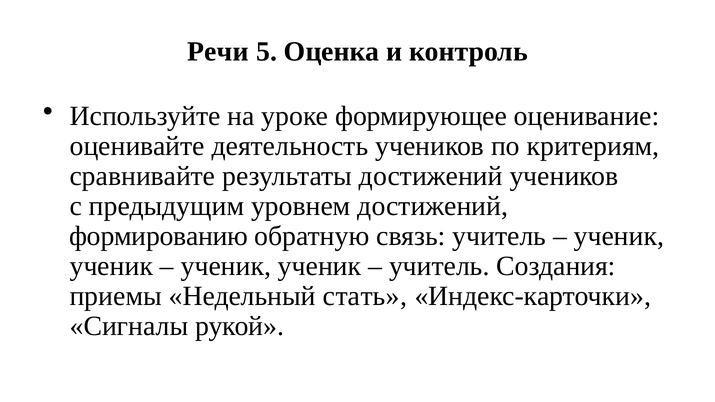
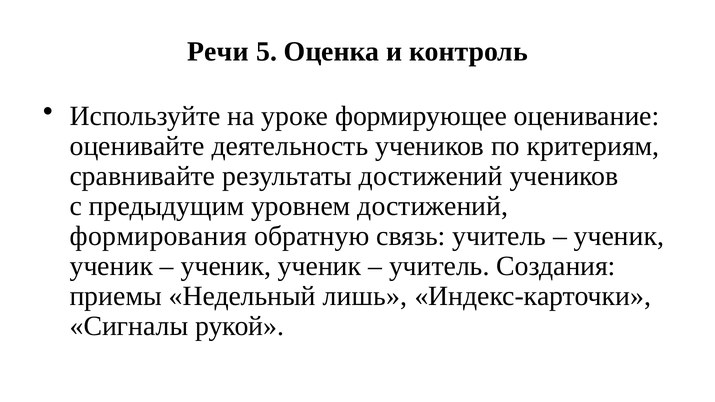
формированию: формированию -> формирования
стать: стать -> лишь
